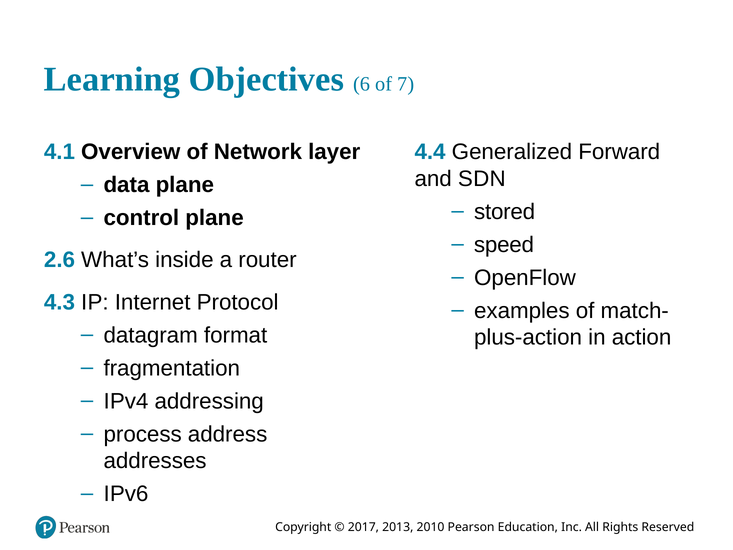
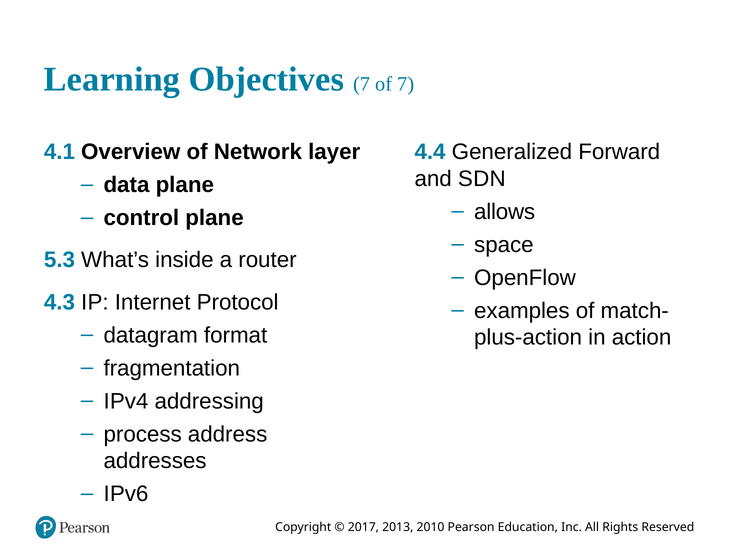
Objectives 6: 6 -> 7
stored: stored -> allows
speed: speed -> space
2.6: 2.6 -> 5.3
